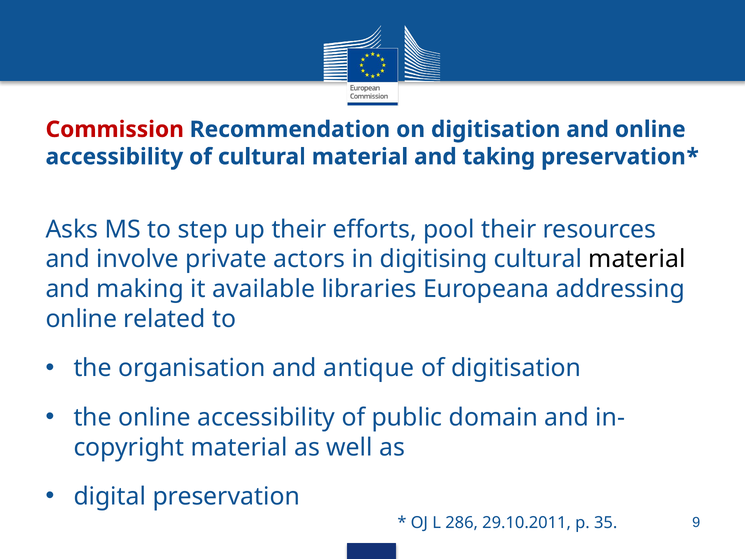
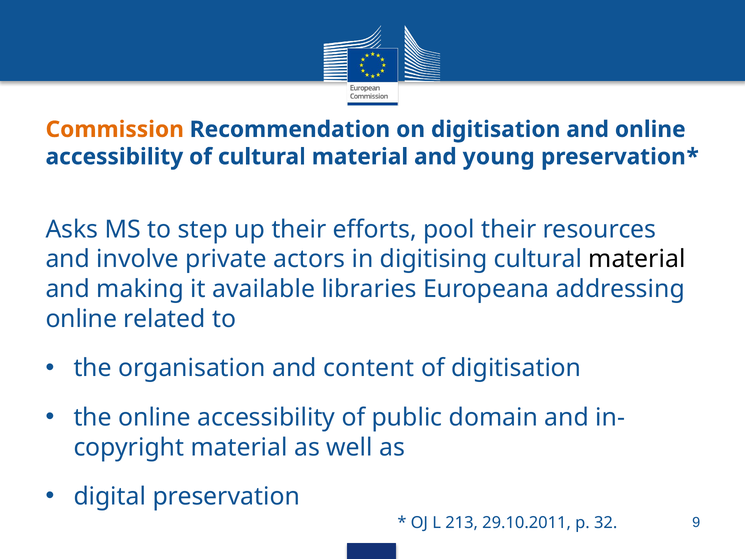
Commission colour: red -> orange
taking: taking -> young
antique: antique -> content
286: 286 -> 213
35: 35 -> 32
